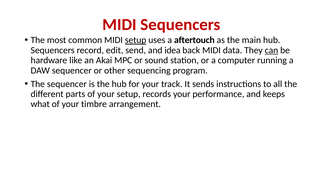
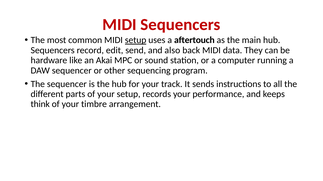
idea: idea -> also
can underline: present -> none
what: what -> think
